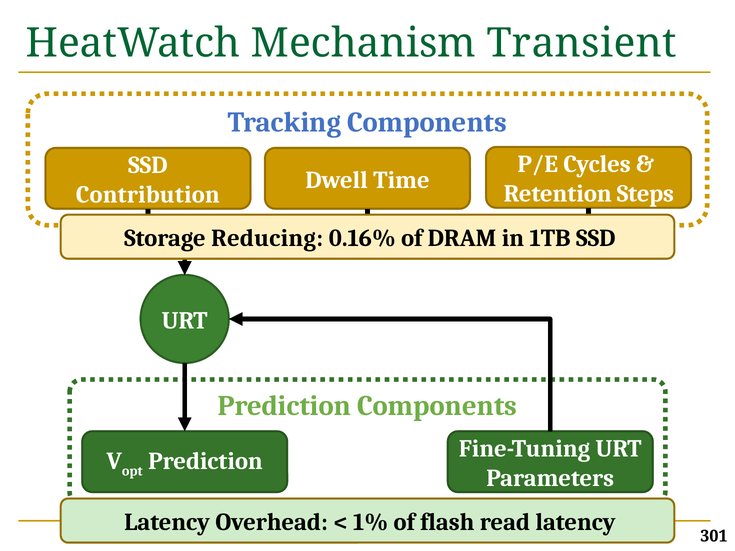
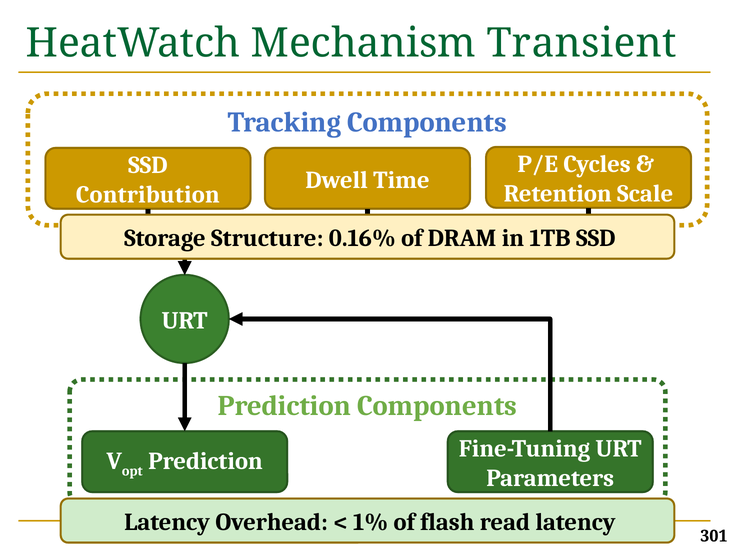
Steps: Steps -> Scale
Reducing: Reducing -> Structure
